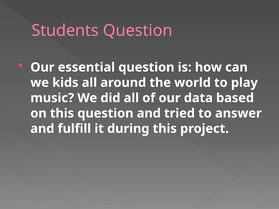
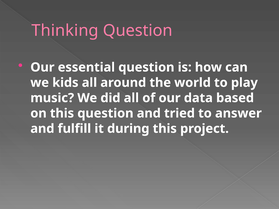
Students: Students -> Thinking
